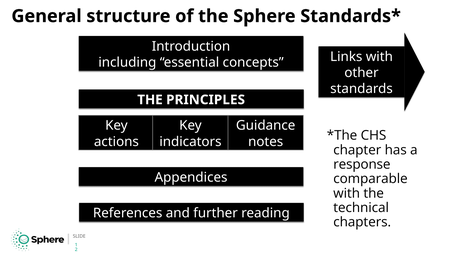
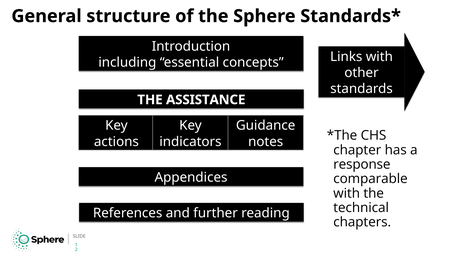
PRINCIPLES: PRINCIPLES -> ASSISTANCE
